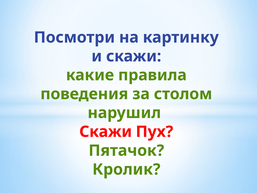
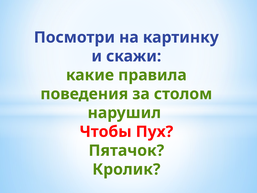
Скажи at (106, 132): Скажи -> Чтобы
